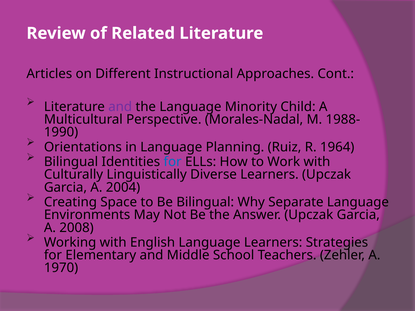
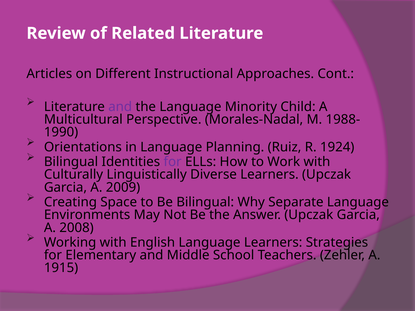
1964: 1964 -> 1924
for at (173, 162) colour: blue -> purple
2004: 2004 -> 2009
1970: 1970 -> 1915
